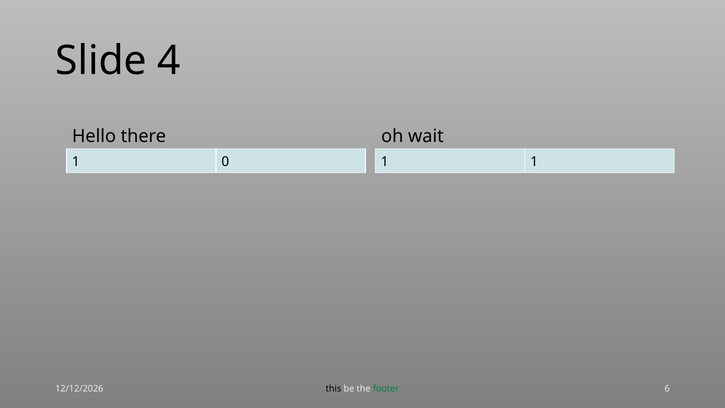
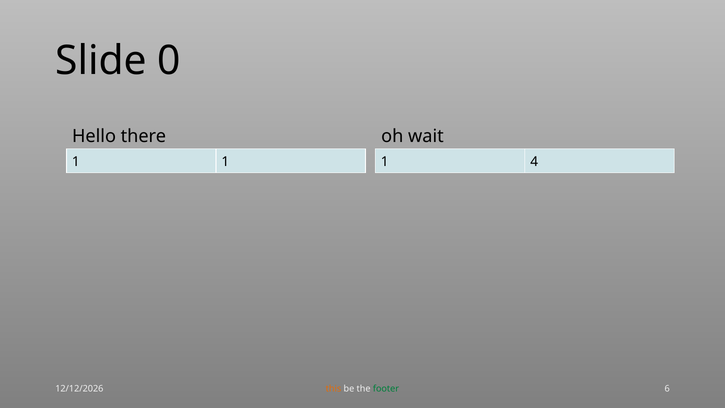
4: 4 -> 0
1 0: 0 -> 1
1 1: 1 -> 4
this colour: black -> orange
